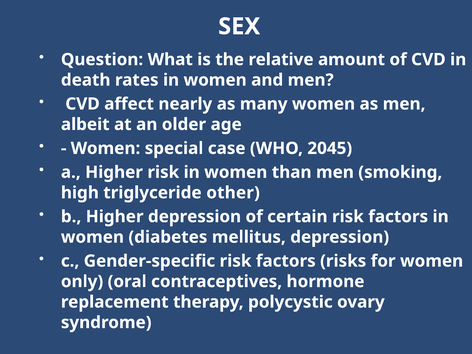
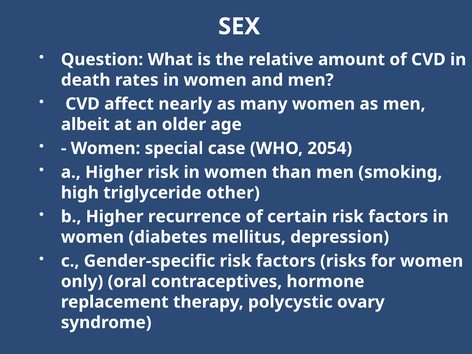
2045: 2045 -> 2054
Higher depression: depression -> recurrence
